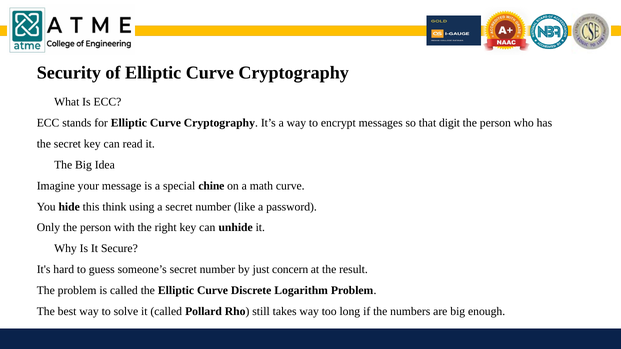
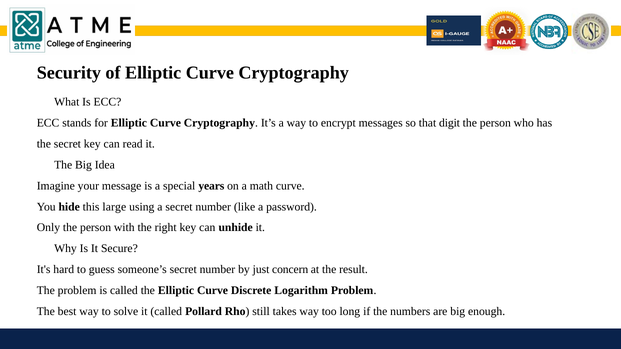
chine: chine -> years
think: think -> large
